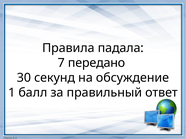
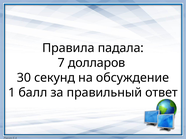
передано: передано -> долларов
